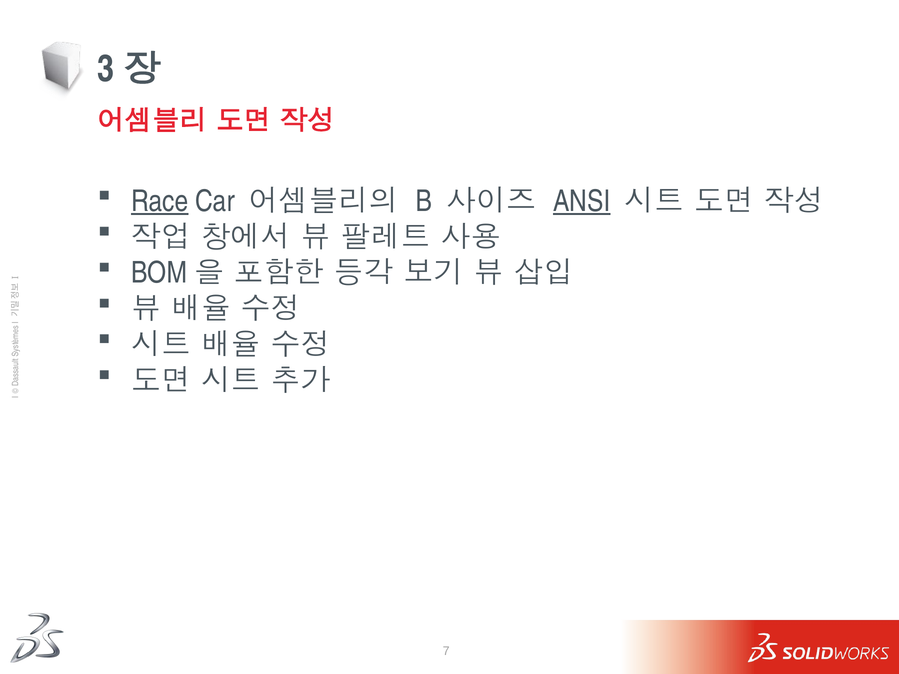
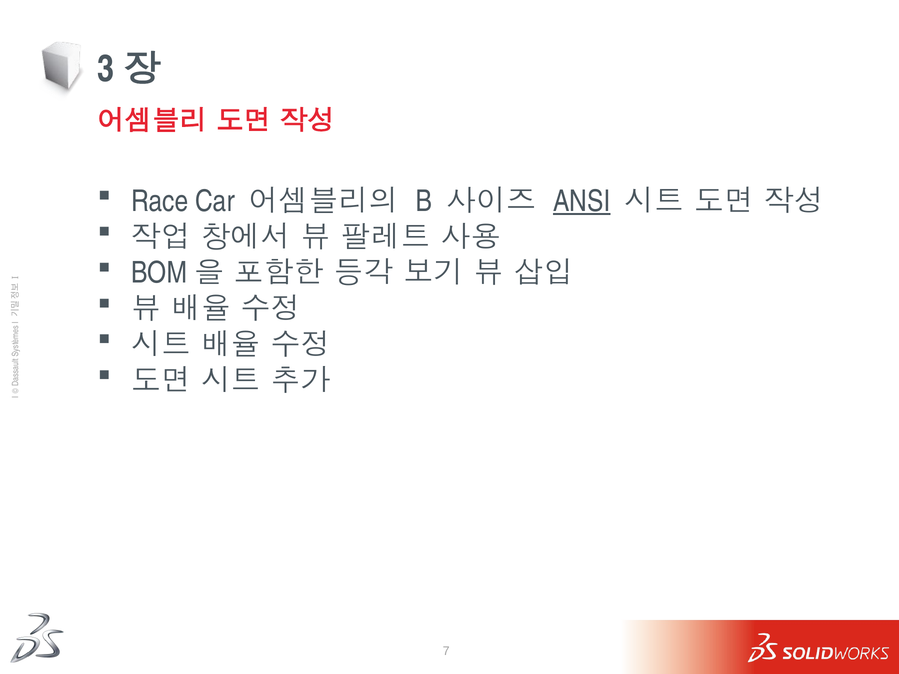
Race underline: present -> none
